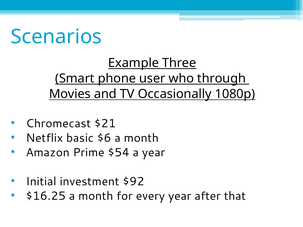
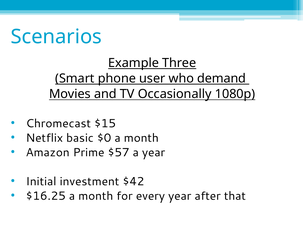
through: through -> demand
$21: $21 -> $15
$6: $6 -> $0
$54: $54 -> $57
$92: $92 -> $42
